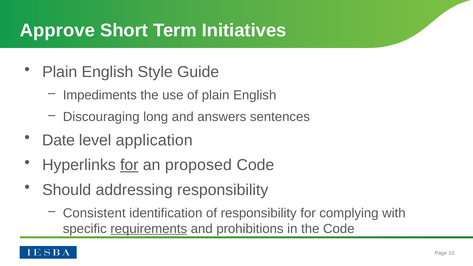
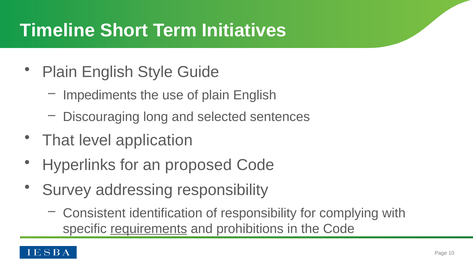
Approve: Approve -> Timeline
answers: answers -> selected
Date: Date -> That
for at (129, 165) underline: present -> none
Should: Should -> Survey
